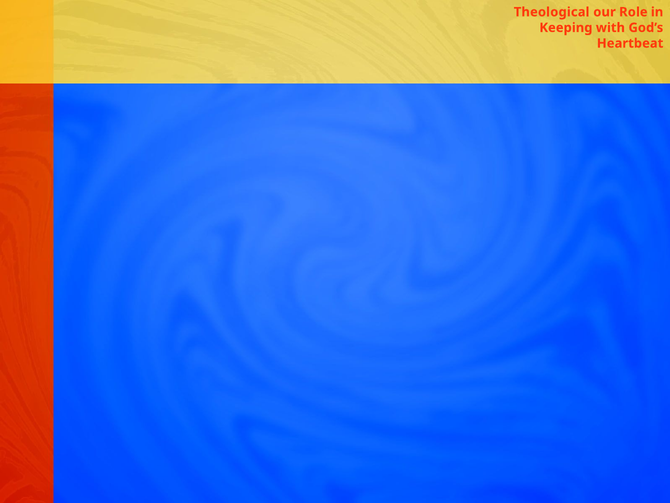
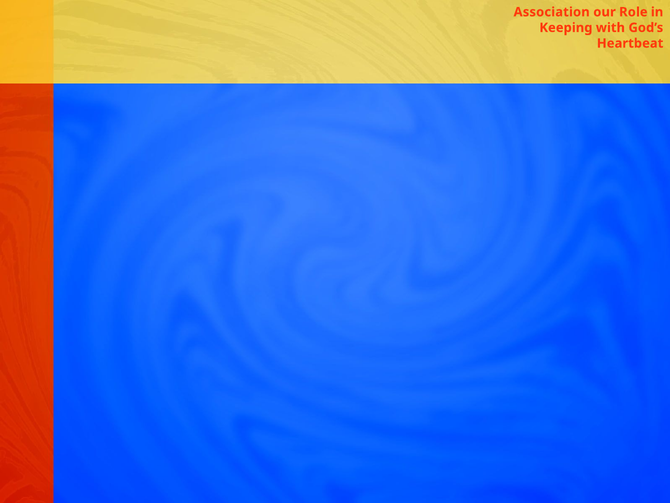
Theological: Theological -> Association
